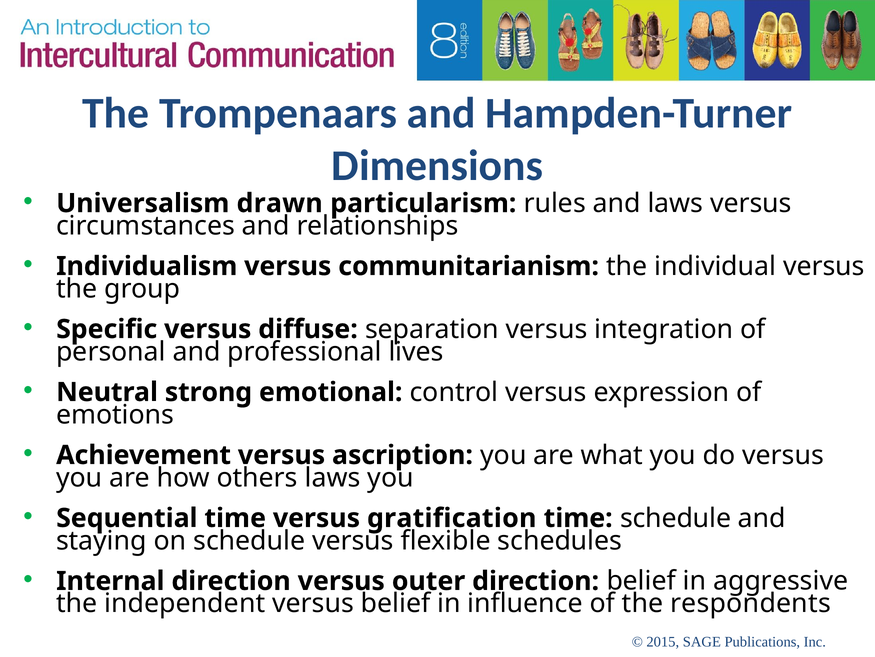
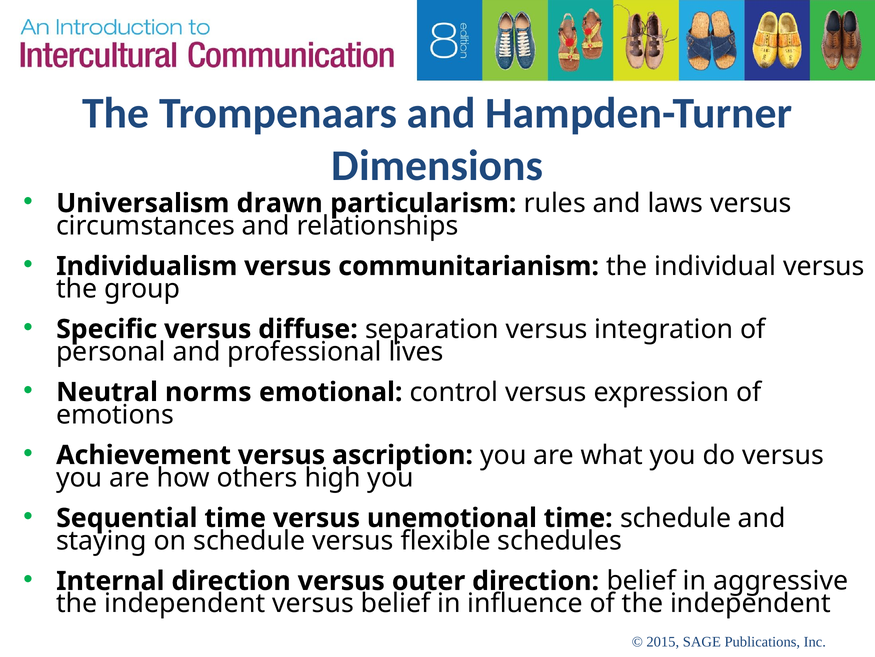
strong: strong -> norms
others laws: laws -> high
gratification: gratification -> unemotional
of the respondents: respondents -> independent
